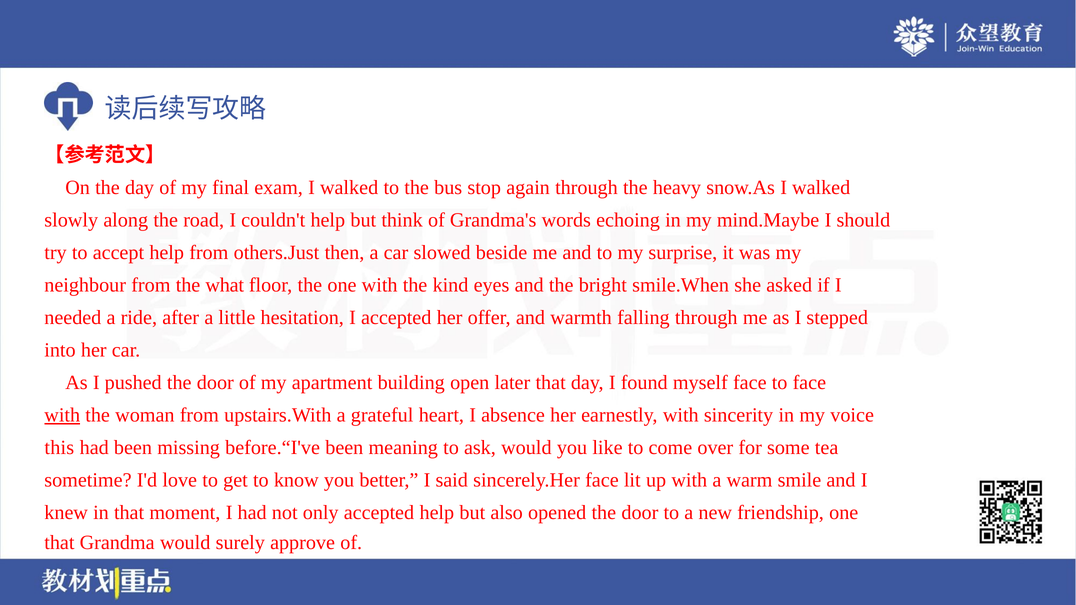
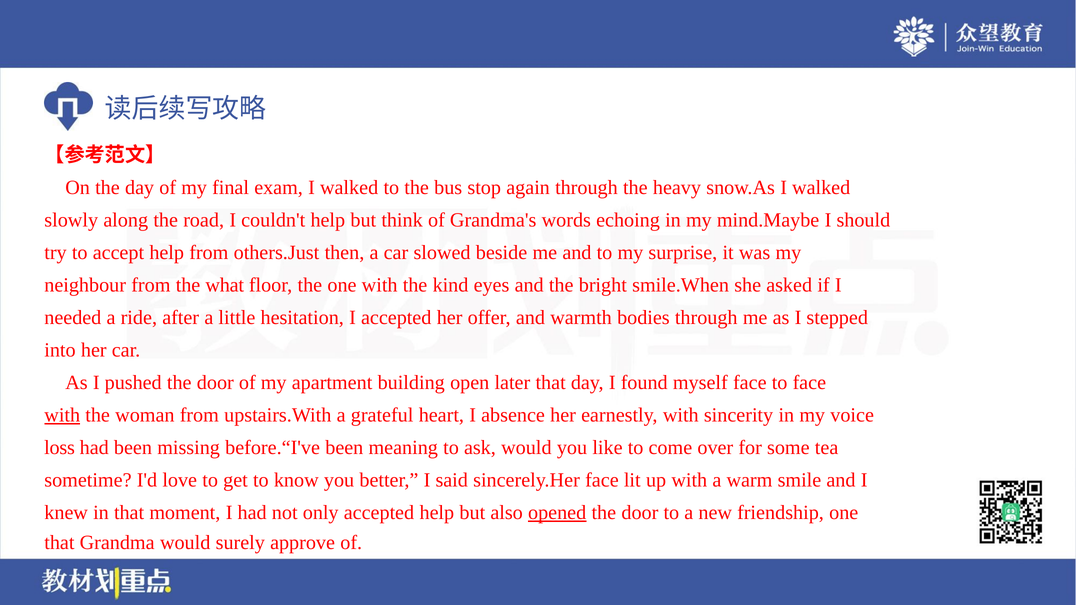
falling: falling -> bodies
this: this -> loss
opened underline: none -> present
